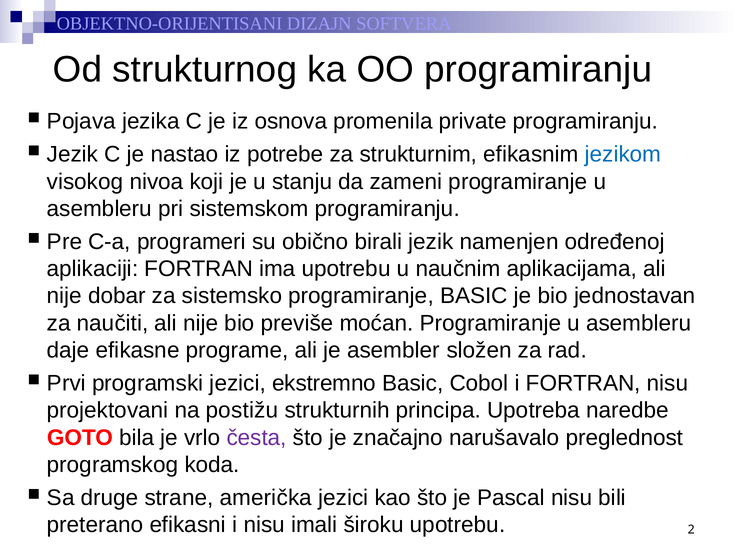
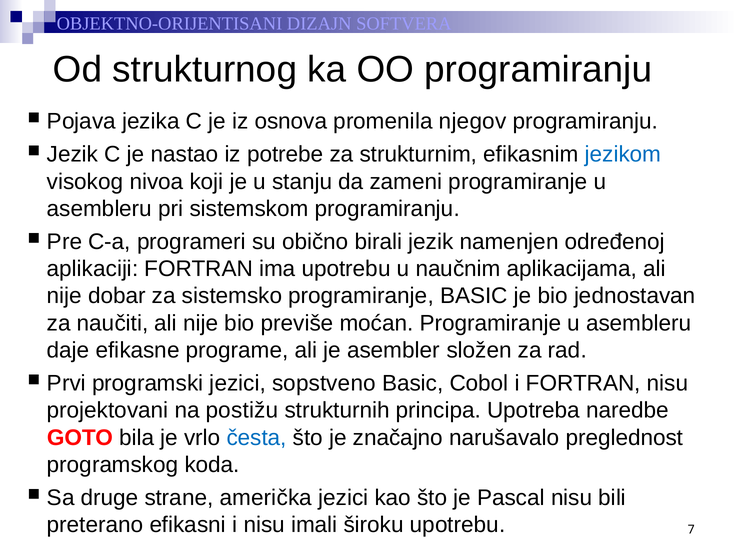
private: private -> njegov
ekstremno: ekstremno -> sopstveno
česta colour: purple -> blue
2: 2 -> 7
